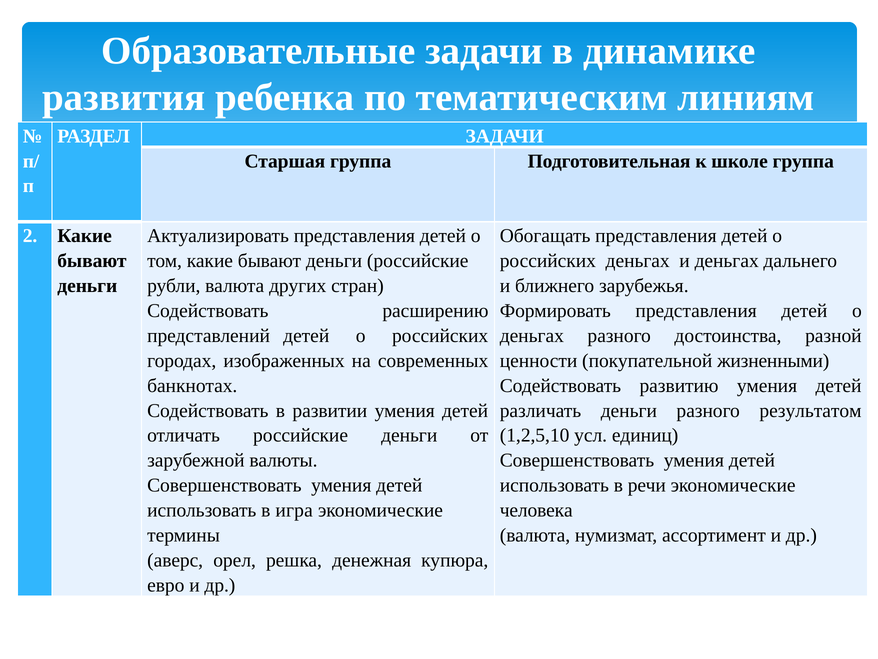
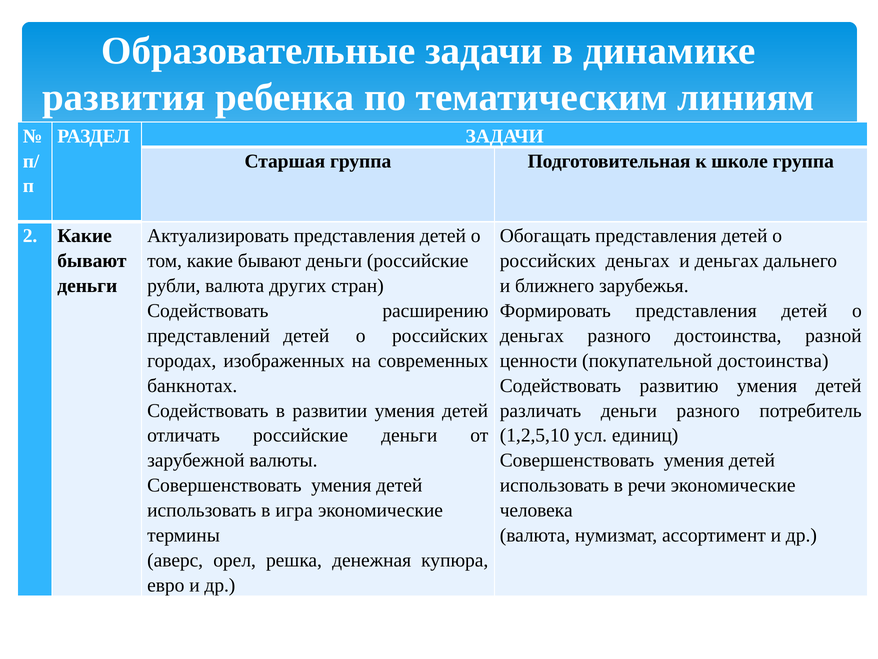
покупательной жизненными: жизненными -> достоинства
результатом: результатом -> потребитель
